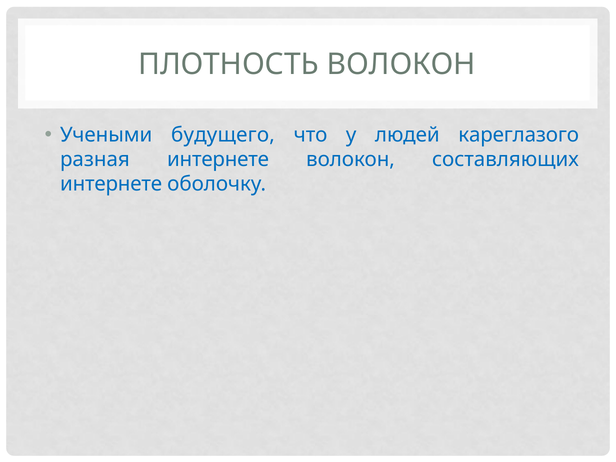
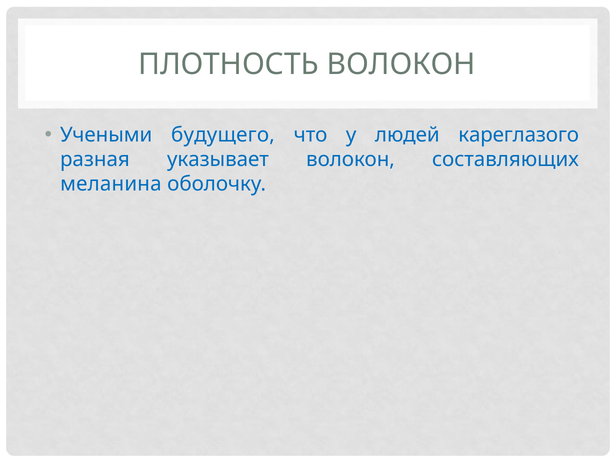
разная интернете: интернете -> указывает
интернете at (111, 184): интернете -> меланина
